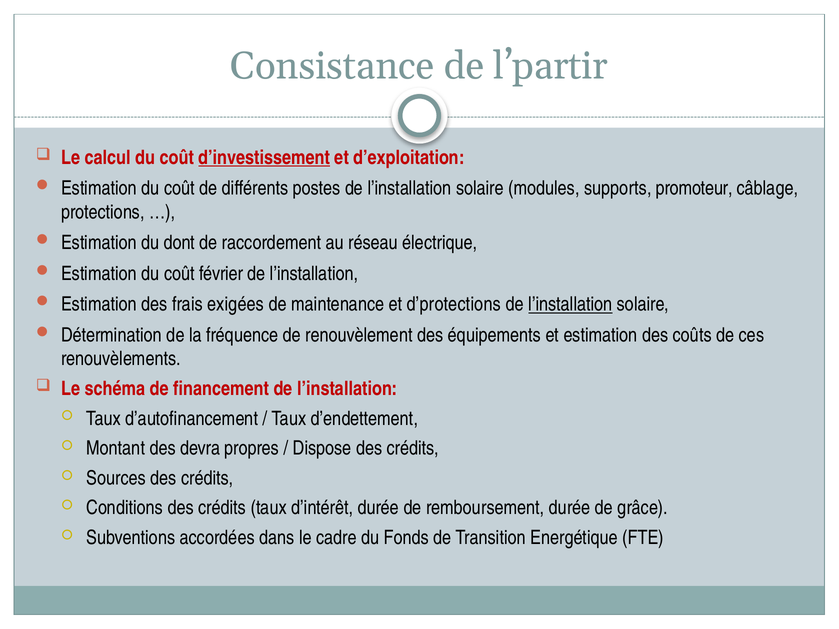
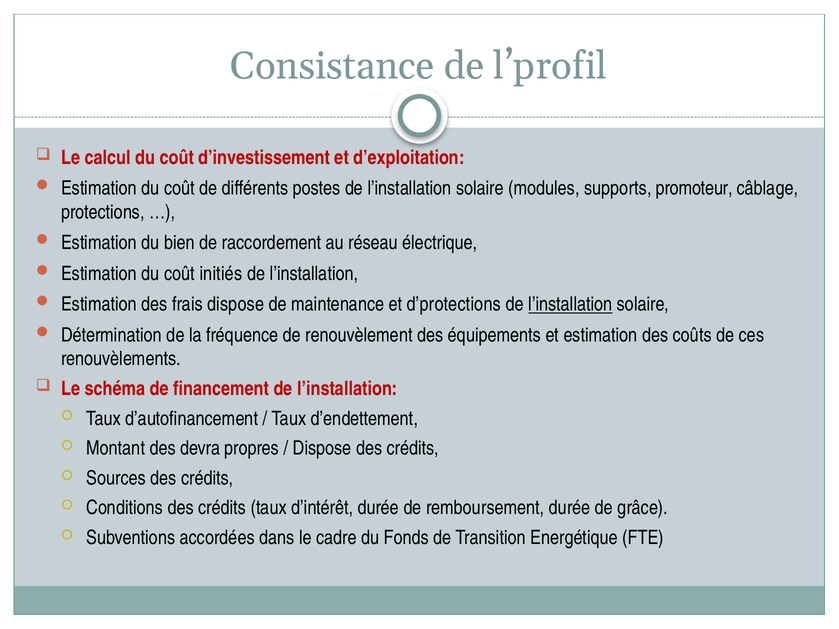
l’partir: l’partir -> l’profil
d’investissement underline: present -> none
dont: dont -> bien
février: février -> initiés
frais exigées: exigées -> dispose
